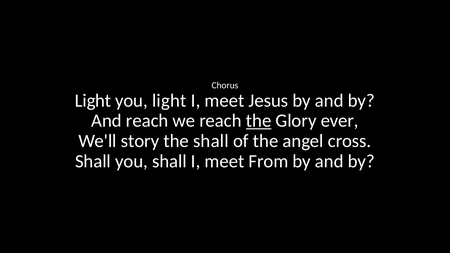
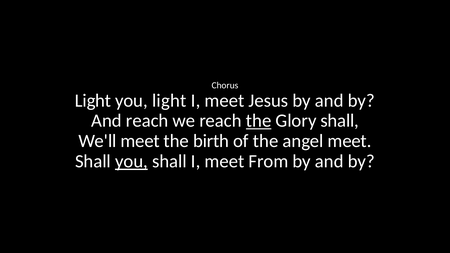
Glory ever: ever -> shall
We'll story: story -> meet
the shall: shall -> birth
angel cross: cross -> meet
you at (132, 161) underline: none -> present
